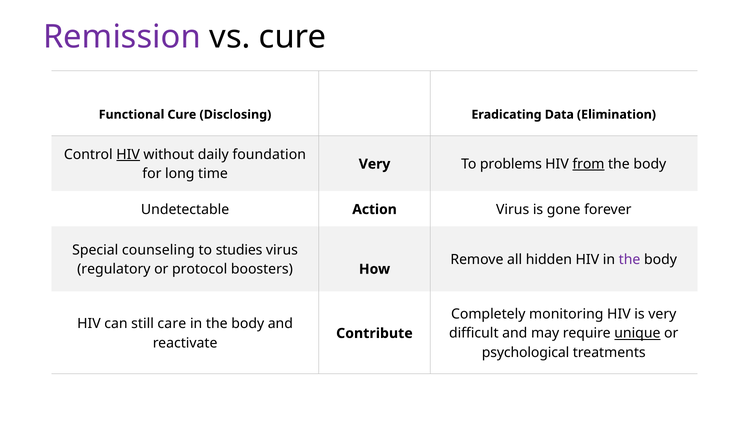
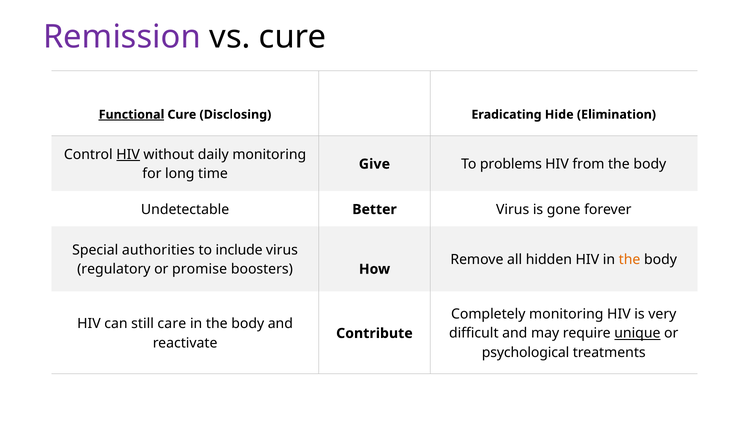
Functional underline: none -> present
Data: Data -> Hide
daily foundation: foundation -> monitoring
Very at (375, 164): Very -> Give
from underline: present -> none
Action: Action -> Better
counseling: counseling -> authorities
studies: studies -> include
the at (630, 260) colour: purple -> orange
protocol: protocol -> promise
